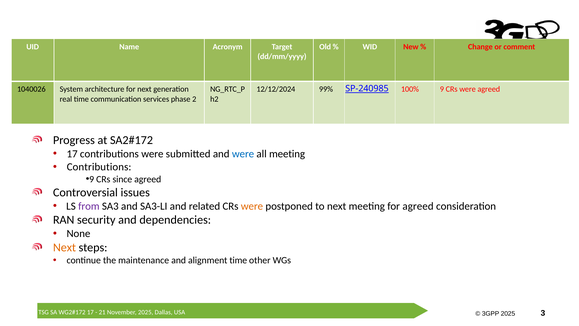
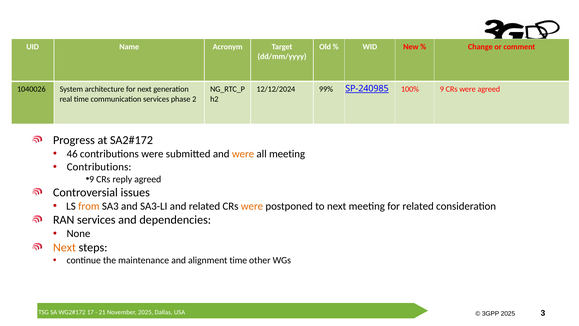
17 at (72, 154): 17 -> 46
were at (243, 154) colour: blue -> orange
since: since -> reply
from colour: purple -> orange
for agreed: agreed -> related
RAN security: security -> services
